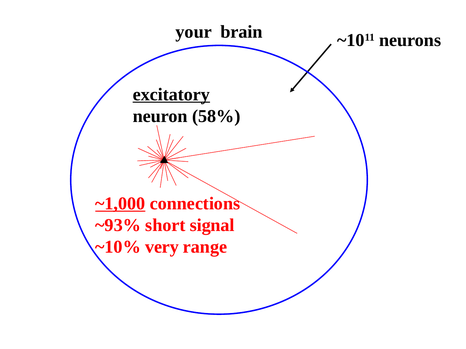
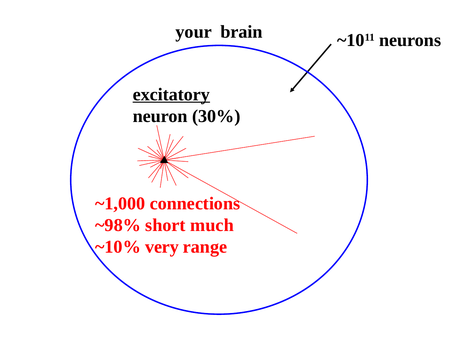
58%: 58% -> 30%
~1,000 underline: present -> none
~93%: ~93% -> ~98%
signal: signal -> much
